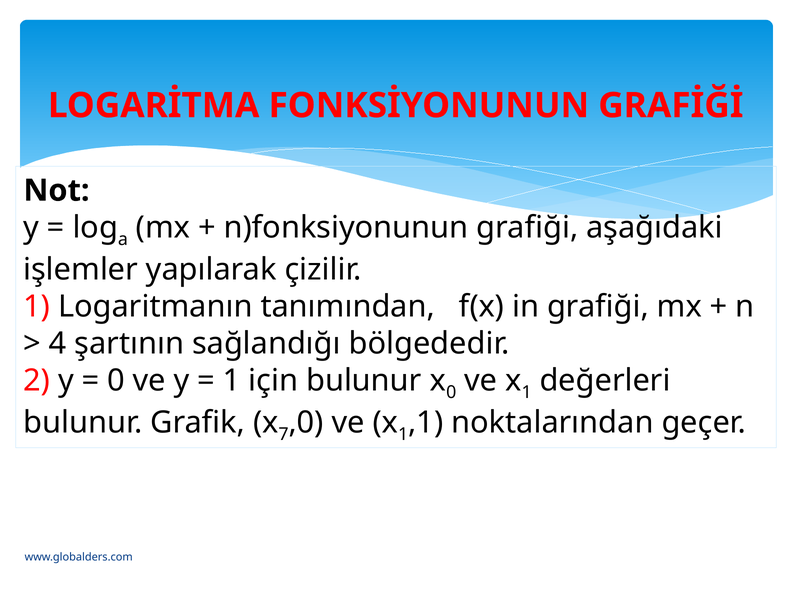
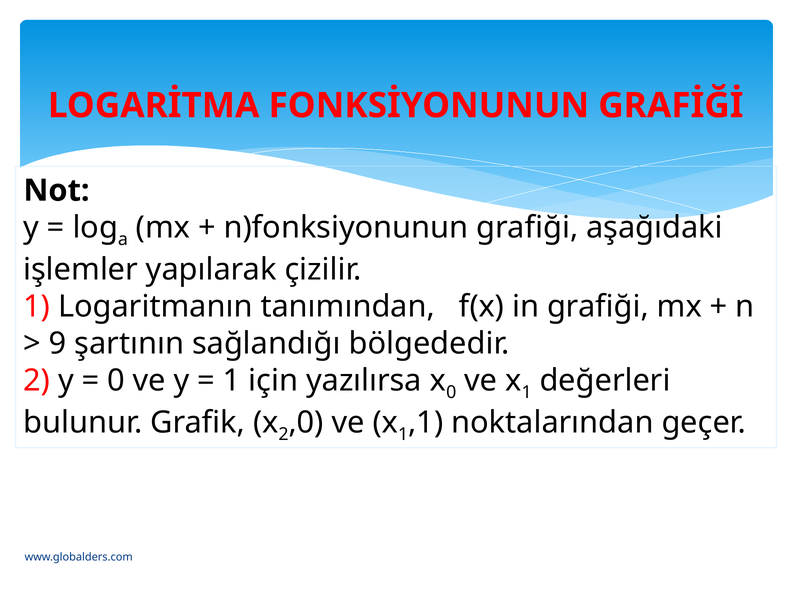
4: 4 -> 9
için bulunur: bulunur -> yazılırsa
7 at (284, 435): 7 -> 2
